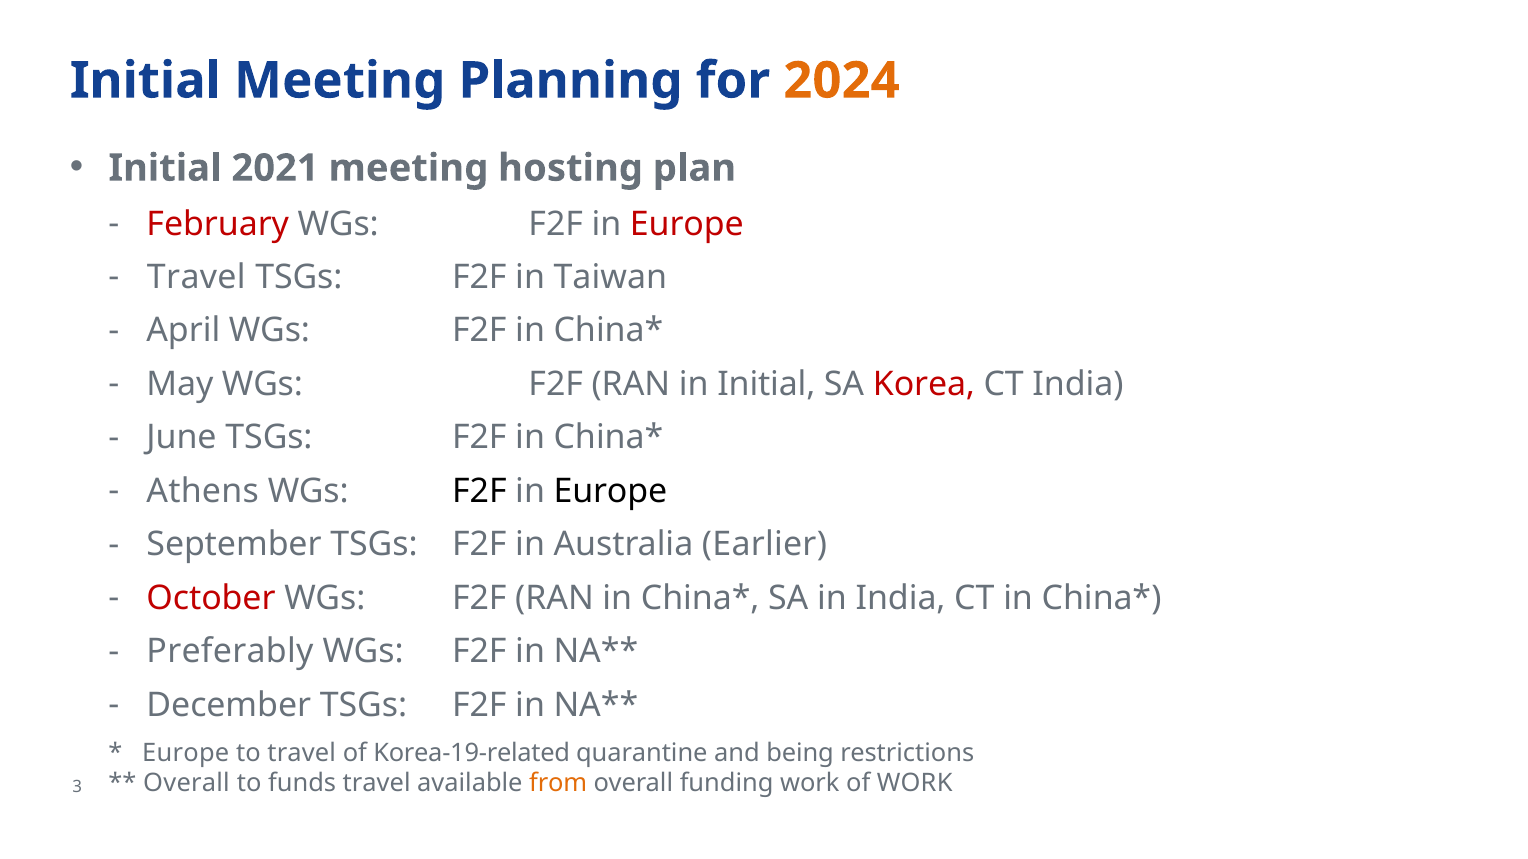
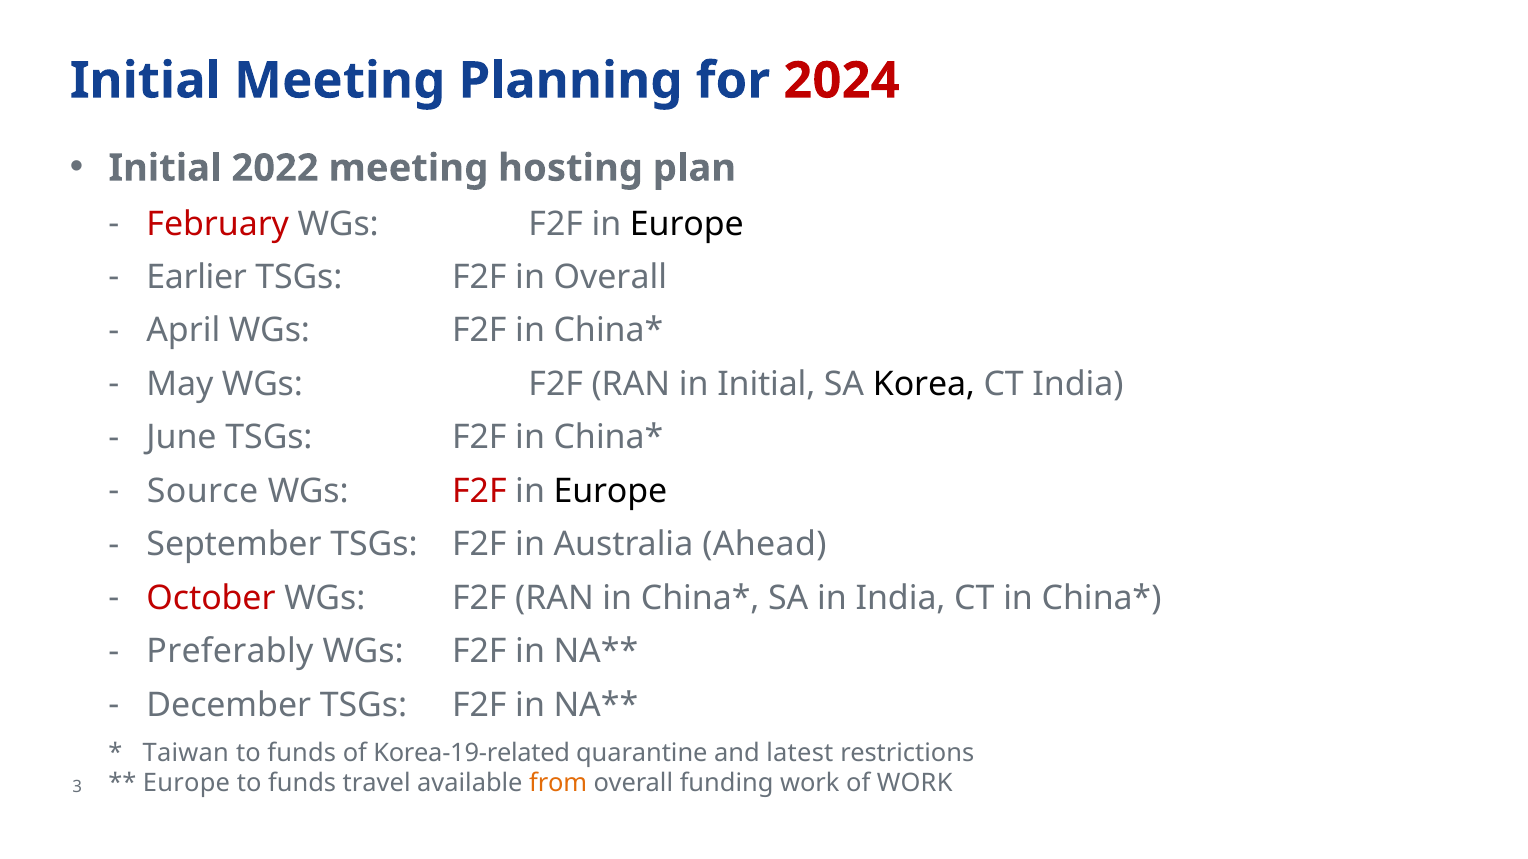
2024 colour: orange -> red
2021: 2021 -> 2022
Europe at (687, 224) colour: red -> black
Travel at (196, 277): Travel -> Earlier
in Taiwan: Taiwan -> Overall
Korea colour: red -> black
Athens: Athens -> Source
F2F at (479, 491) colour: black -> red
Earlier: Earlier -> Ahead
Europe at (186, 753): Europe -> Taiwan
travel at (302, 753): travel -> funds
being: being -> latest
Overall at (186, 784): Overall -> Europe
